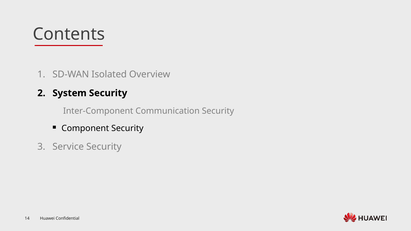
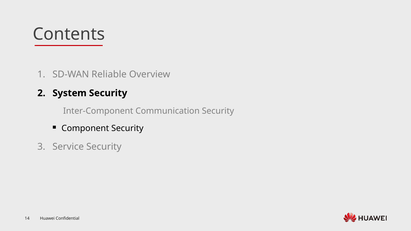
Isolated: Isolated -> Reliable
